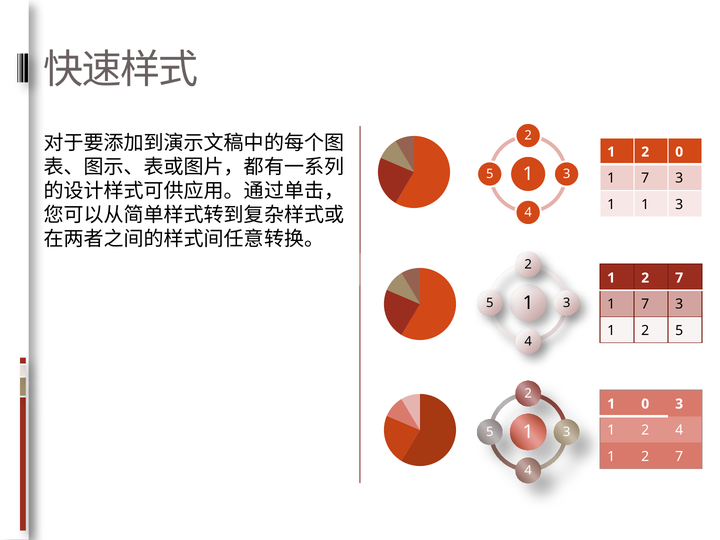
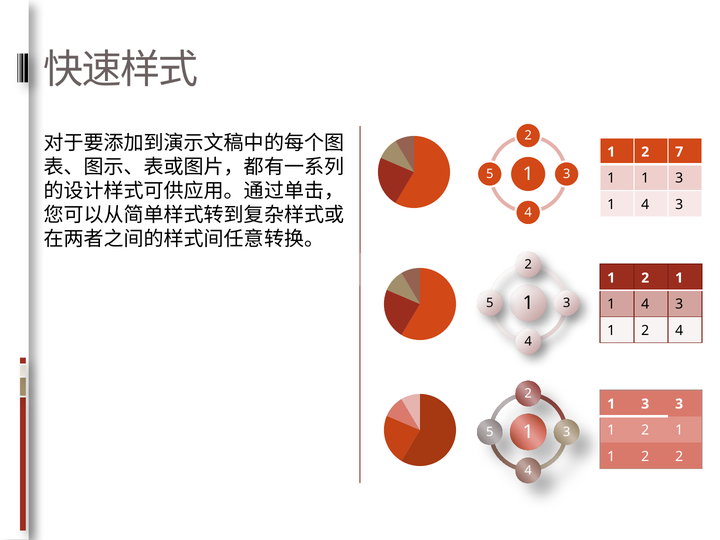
2 0: 0 -> 7
7 at (645, 178): 7 -> 1
1 at (645, 205): 1 -> 4
7 at (679, 278): 7 -> 1
7 at (645, 304): 7 -> 4
2 5: 5 -> 4
0 at (645, 404): 0 -> 3
4 at (679, 430): 4 -> 1
7 at (679, 457): 7 -> 2
